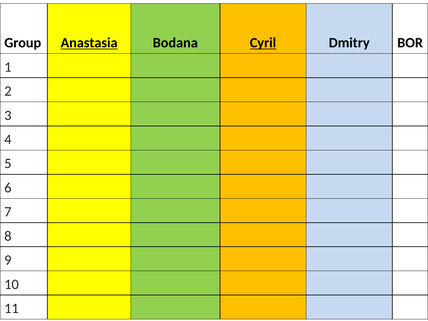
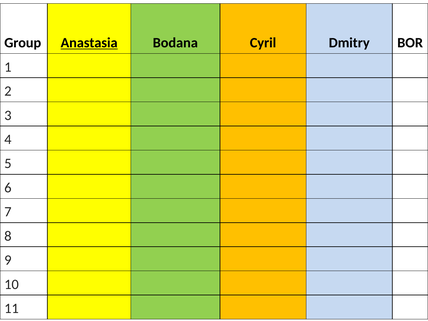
Cyril underline: present -> none
